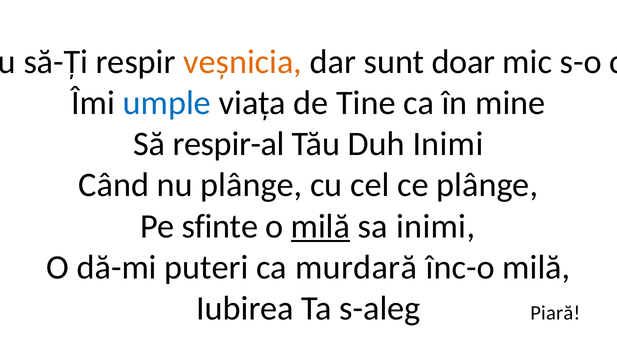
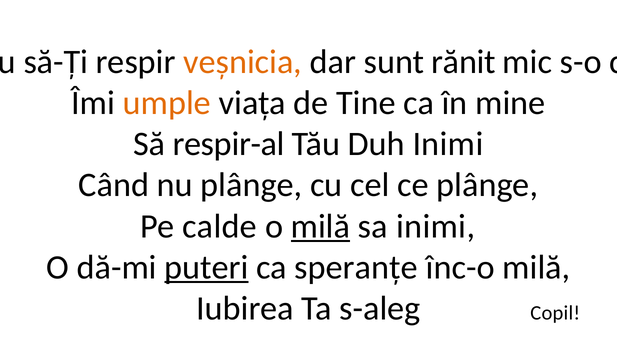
doar: doar -> rănit
umple colour: blue -> orange
sfinte: sfinte -> calde
puteri underline: none -> present
murdară: murdară -> speranțe
Piară: Piară -> Copil
